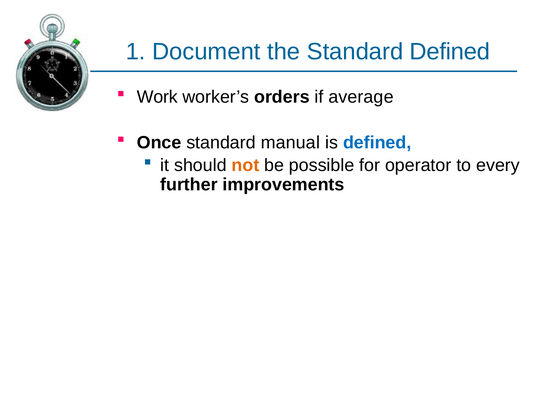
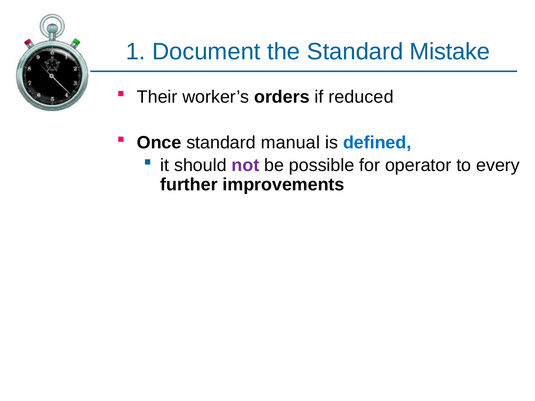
Standard Defined: Defined -> Mistake
Work: Work -> Their
average: average -> reduced
not colour: orange -> purple
